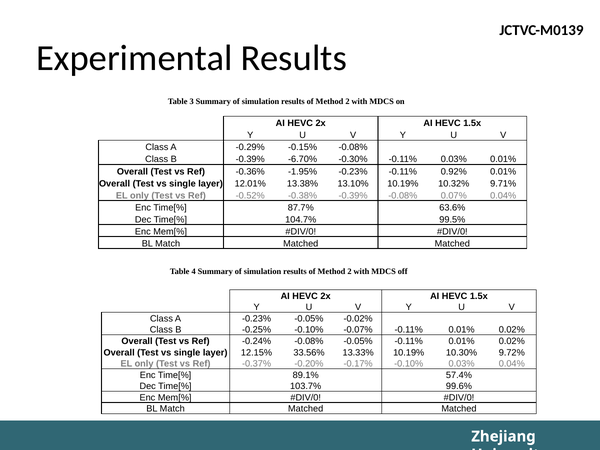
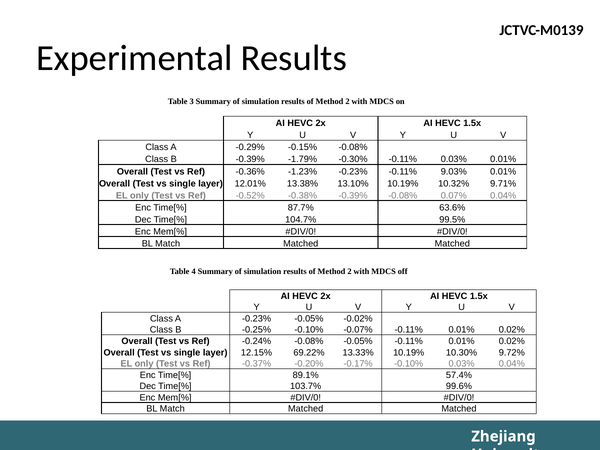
-6.70%: -6.70% -> -1.79%
-1.95%: -1.95% -> -1.23%
0.92%: 0.92% -> 9.03%
33.56%: 33.56% -> 69.22%
